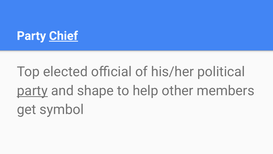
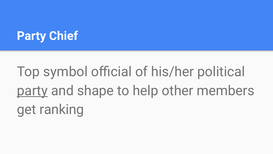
Chief underline: present -> none
elected: elected -> symbol
symbol: symbol -> ranking
